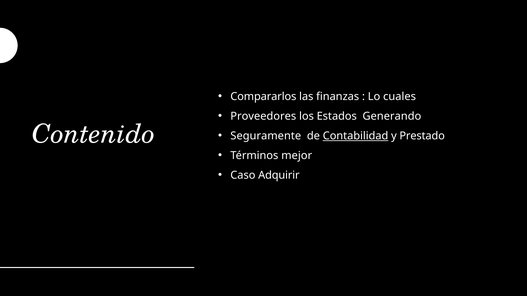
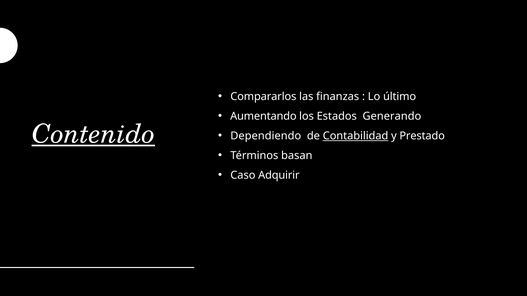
cuales: cuales -> último
Proveedores: Proveedores -> Aumentando
Contenido underline: none -> present
Seguramente: Seguramente -> Dependiendo
mejor: mejor -> basan
